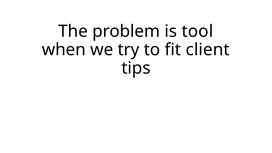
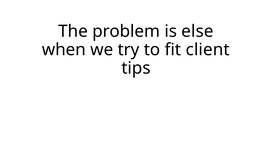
tool: tool -> else
